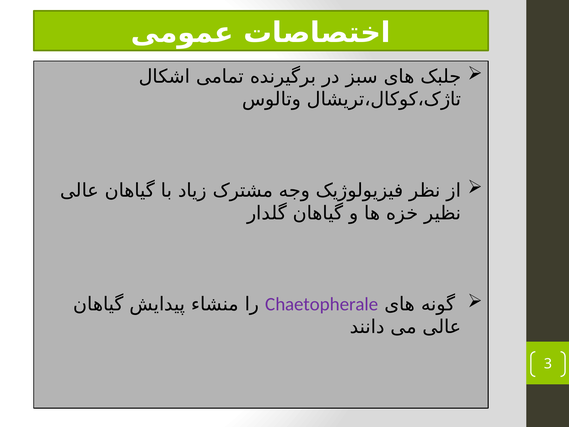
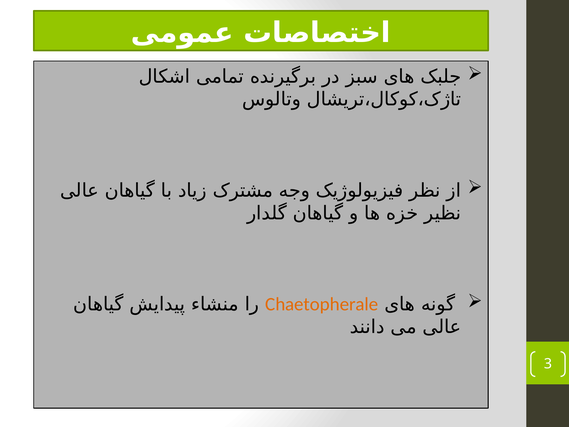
Chaetopherale colour: purple -> orange
